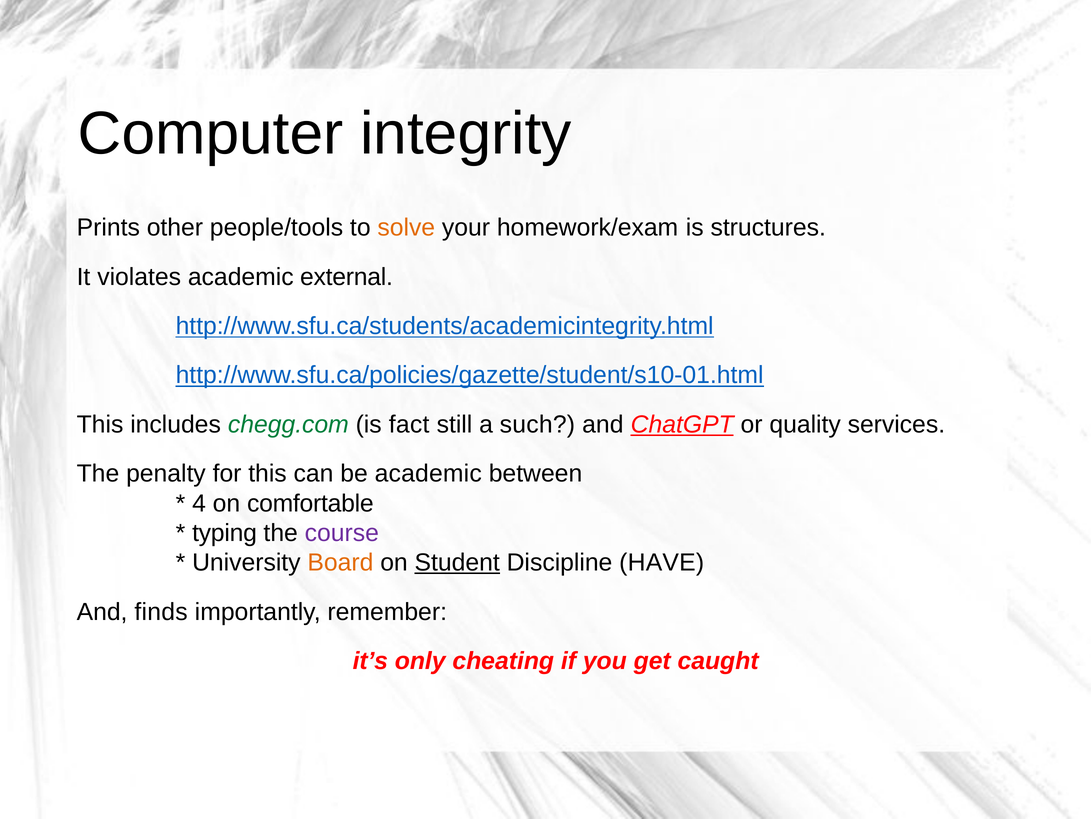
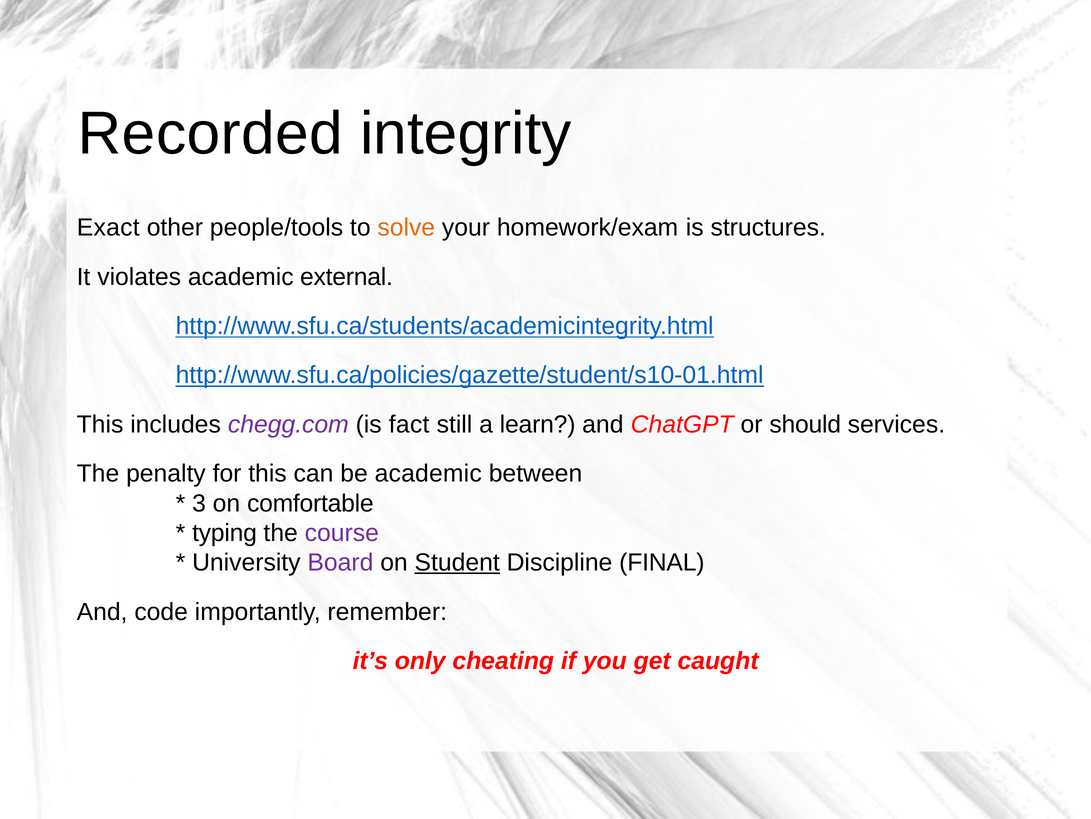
Computer: Computer -> Recorded
Prints: Prints -> Exact
chegg.com colour: green -> purple
such: such -> learn
ChatGPT underline: present -> none
quality: quality -> should
4: 4 -> 3
Board colour: orange -> purple
HAVE: HAVE -> FINAL
finds: finds -> code
